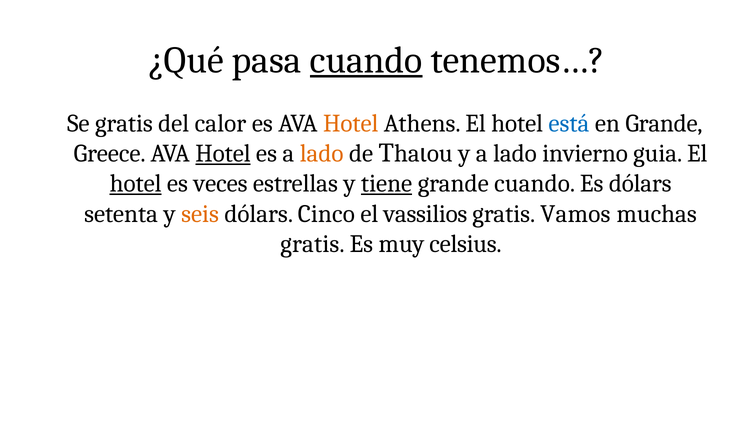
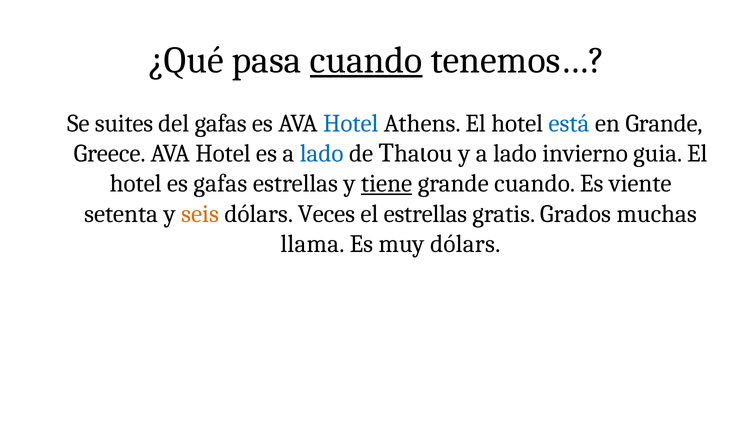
Se gratis: gratis -> suites
del calor: calor -> gafas
Hotel at (351, 123) colour: orange -> blue
Hotel at (223, 153) underline: present -> none
lado at (322, 153) colour: orange -> blue
hotel at (136, 183) underline: present -> none
es veces: veces -> gafas
Es dólars: dólars -> viente
Cinco: Cinco -> Veces
el vassilios: vassilios -> estrellas
Vamos: Vamos -> Grados
gratis at (313, 244): gratis -> llama
muy celsius: celsius -> dólars
